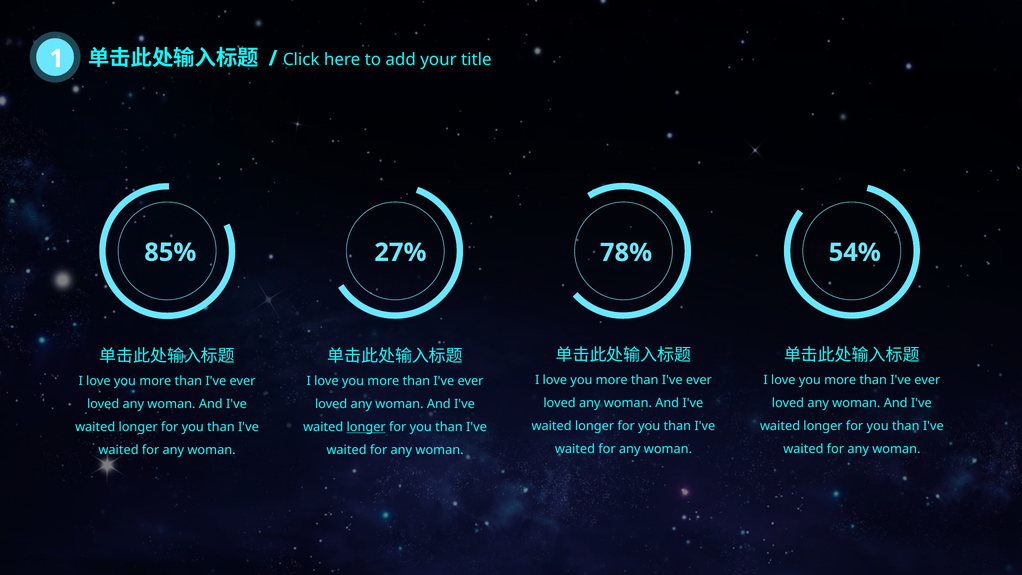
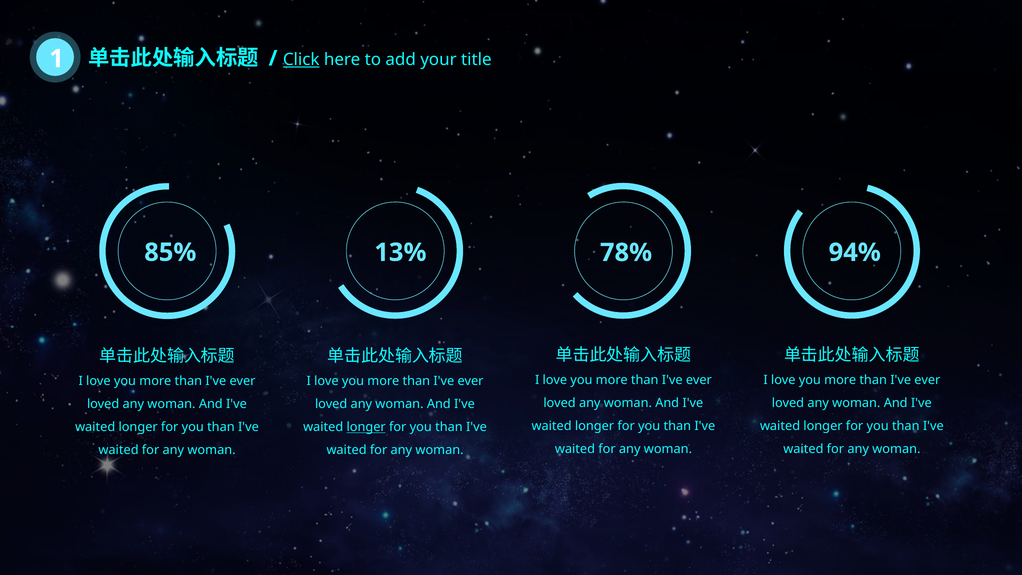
Click underline: none -> present
27%: 27% -> 13%
54%: 54% -> 94%
